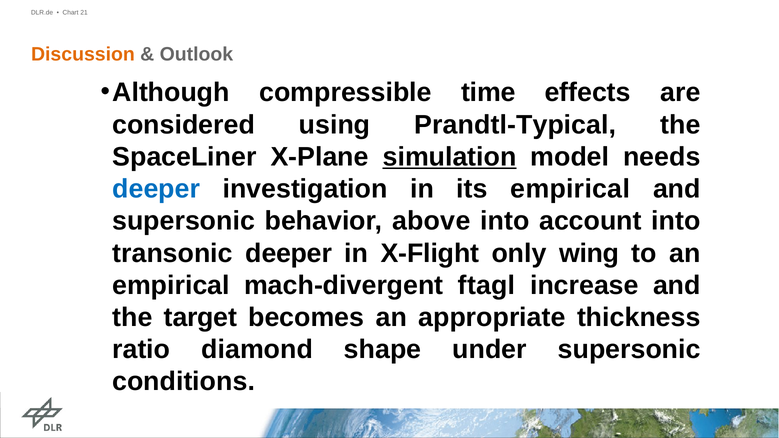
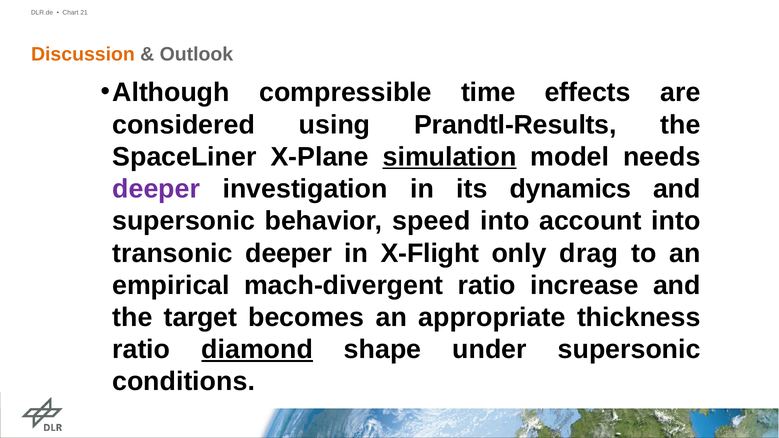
Prandtl-Typical: Prandtl-Typical -> Prandtl-Results
deeper at (156, 189) colour: blue -> purple
its empirical: empirical -> dynamics
above: above -> speed
wing: wing -> drag
mach-divergent ftagl: ftagl -> ratio
diamond underline: none -> present
